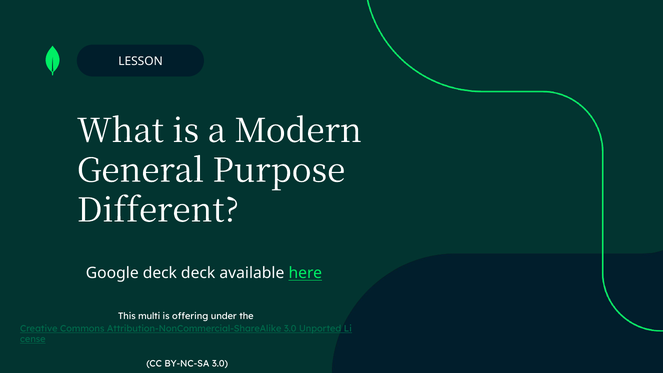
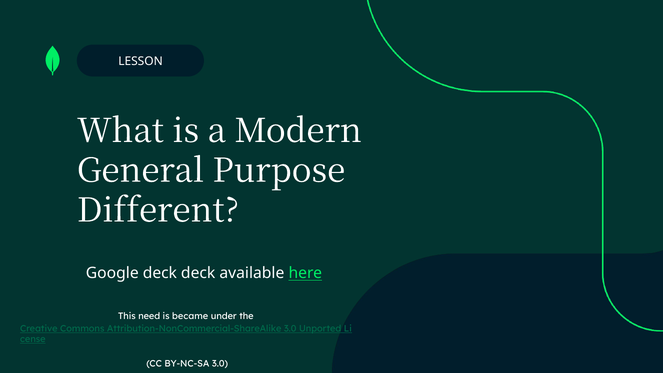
multi: multi -> need
offering: offering -> became
